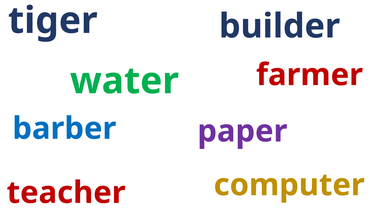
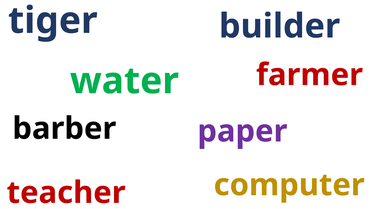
barber colour: blue -> black
